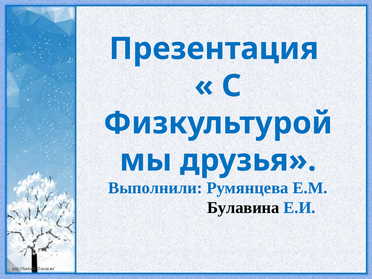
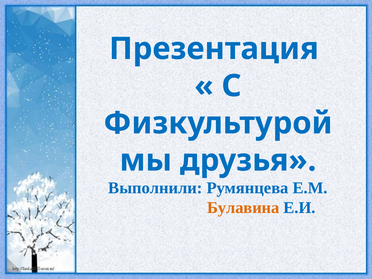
Булавина colour: black -> orange
